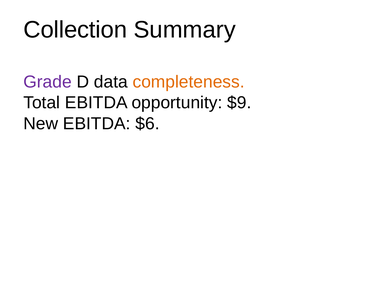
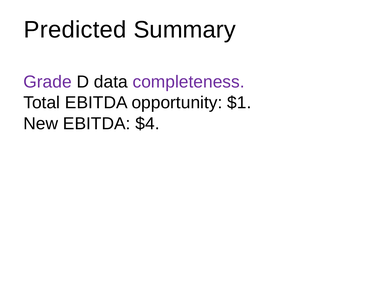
Collection: Collection -> Predicted
completeness colour: orange -> purple
$9: $9 -> $1
$6: $6 -> $4
